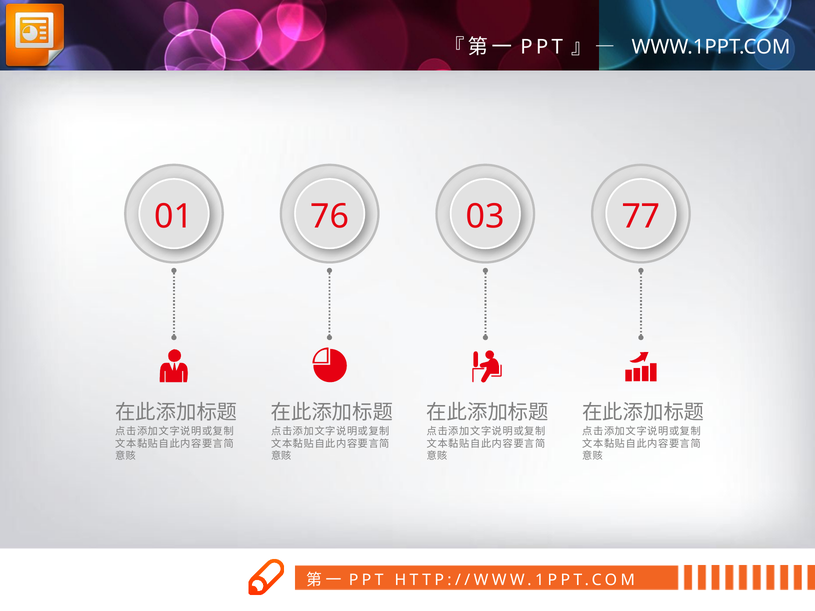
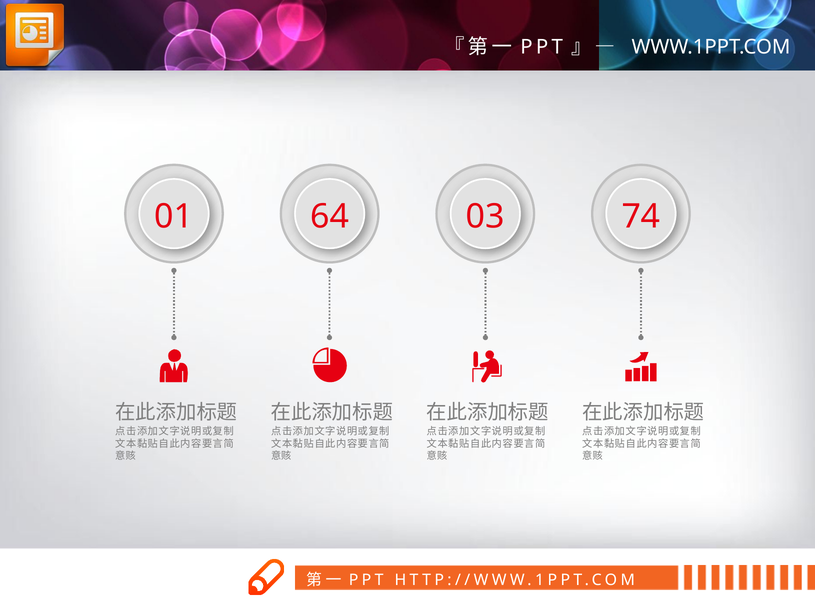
76: 76 -> 64
77: 77 -> 74
